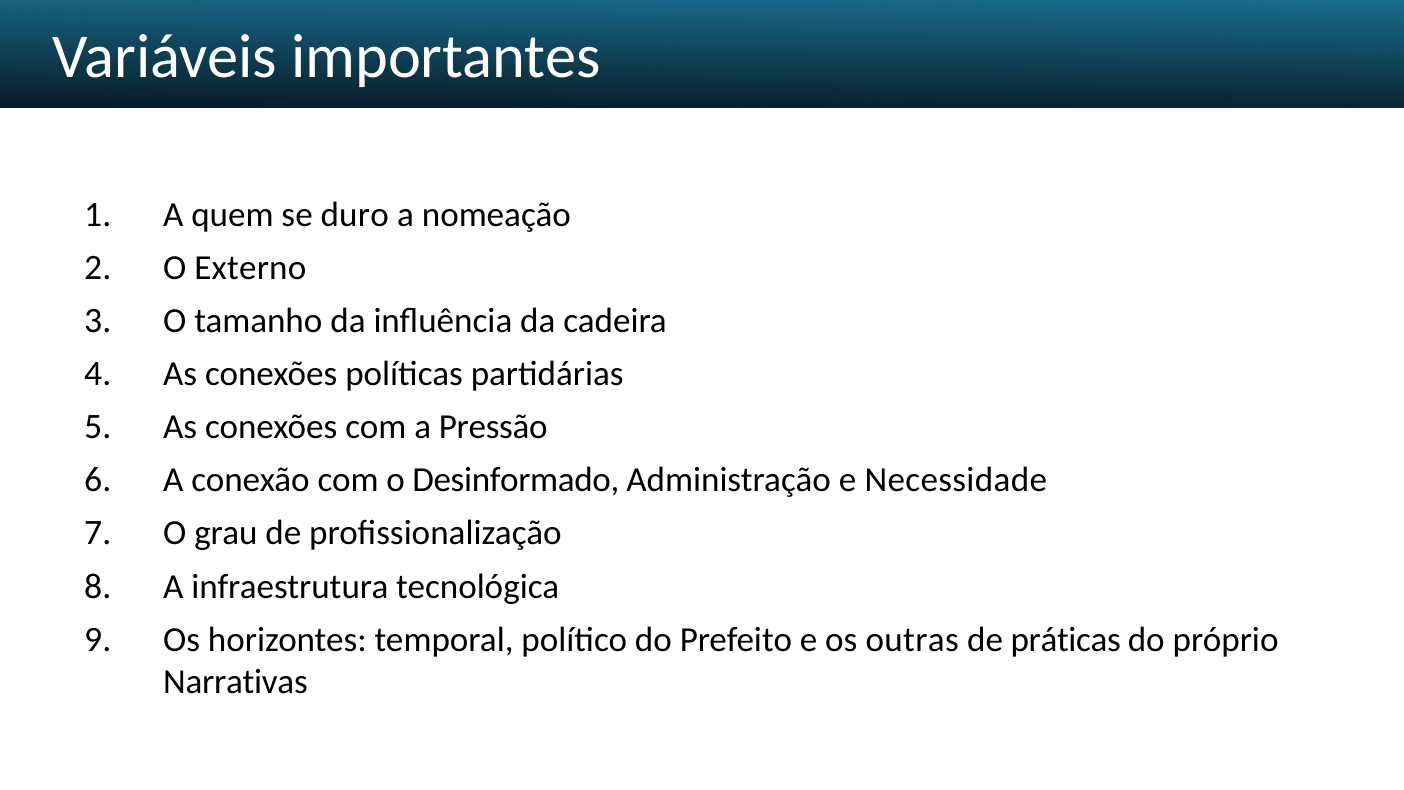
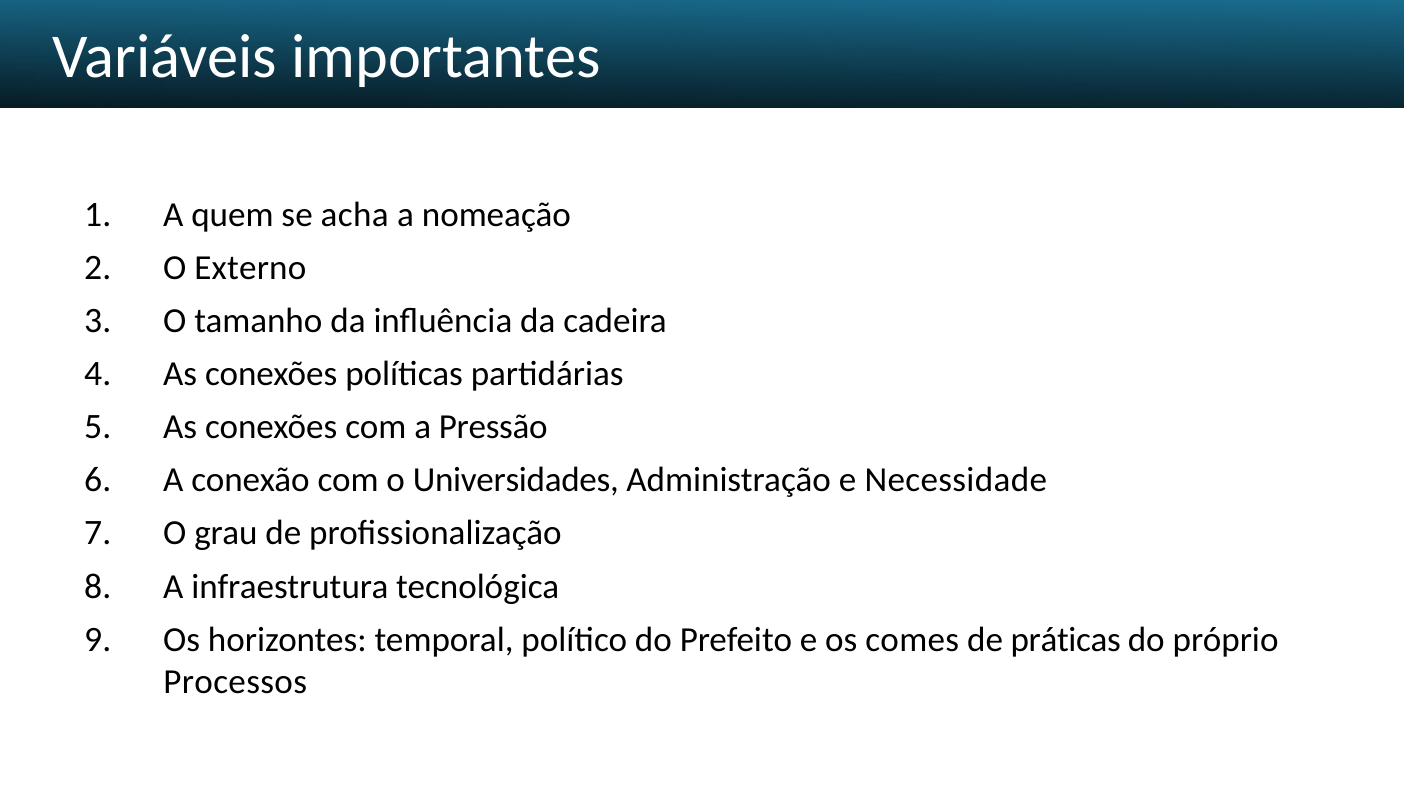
duro: duro -> acha
Desinformado: Desinformado -> Universidades
outras: outras -> comes
Narrativas: Narrativas -> Processos
